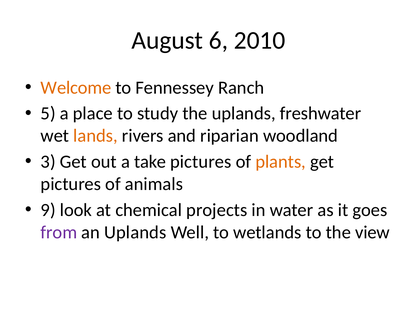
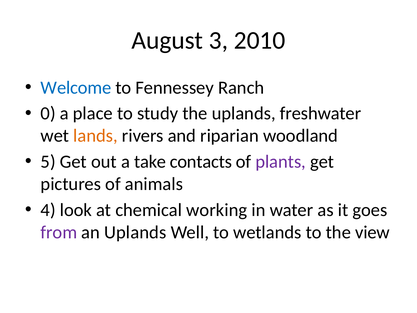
6: 6 -> 3
Welcome colour: orange -> blue
5: 5 -> 0
3: 3 -> 5
take pictures: pictures -> contacts
plants colour: orange -> purple
9: 9 -> 4
projects: projects -> working
